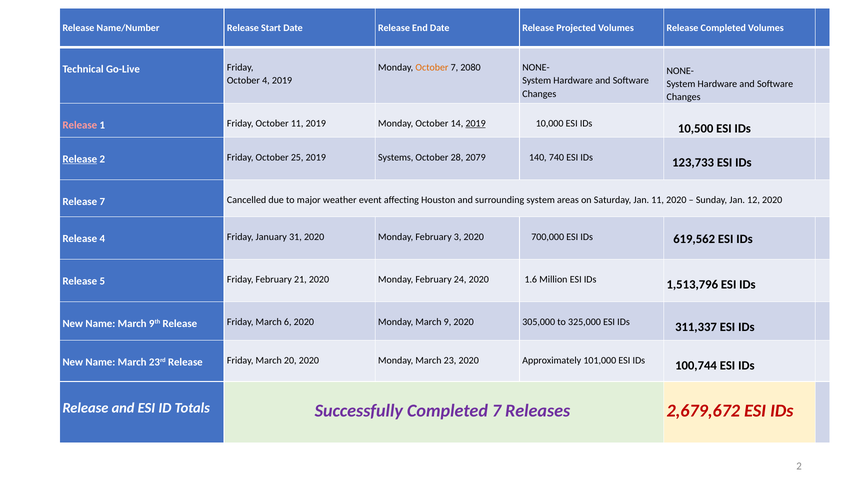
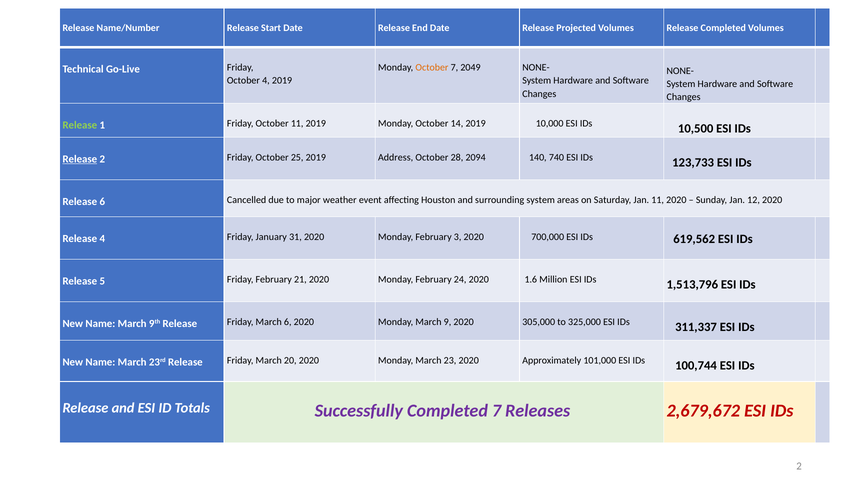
2080: 2080 -> 2049
Release at (80, 125) colour: pink -> light green
2019 at (476, 123) underline: present -> none
Systems: Systems -> Address
2079: 2079 -> 2094
Release 7: 7 -> 6
